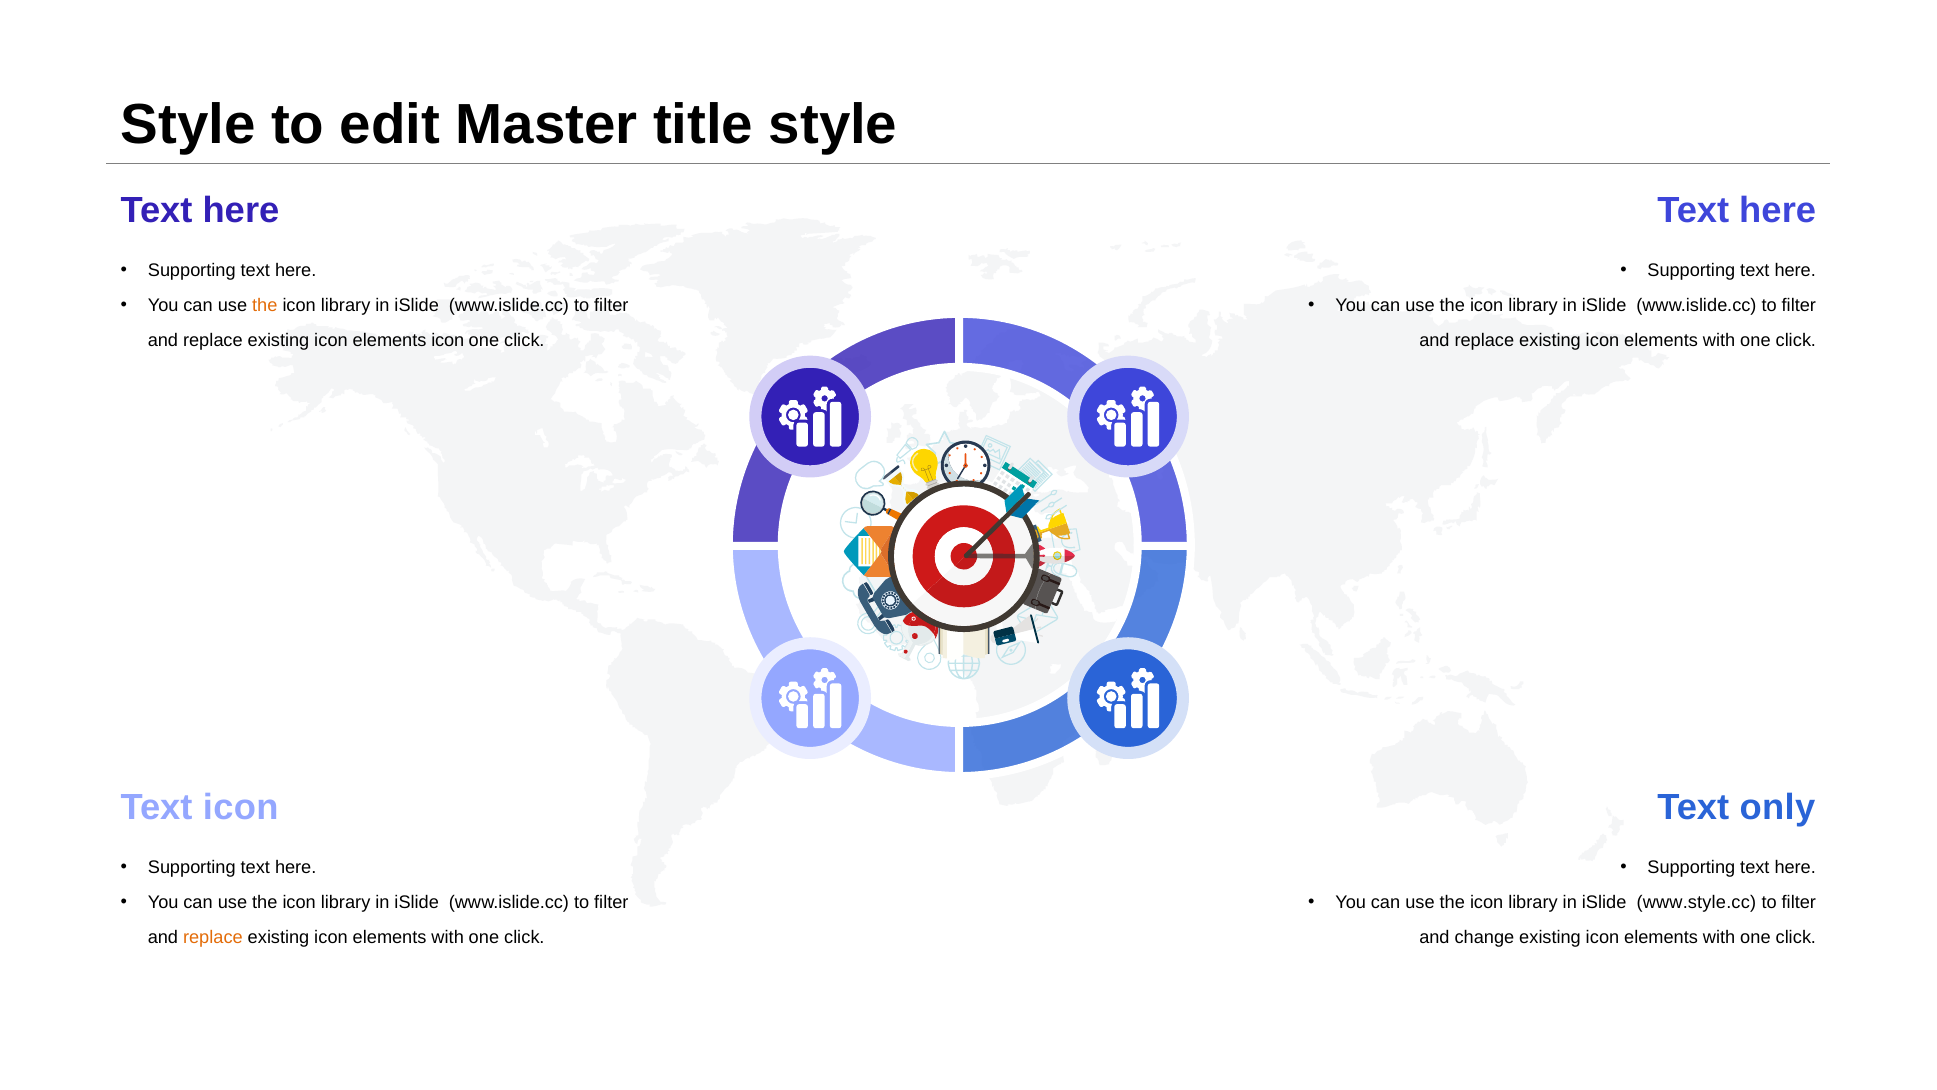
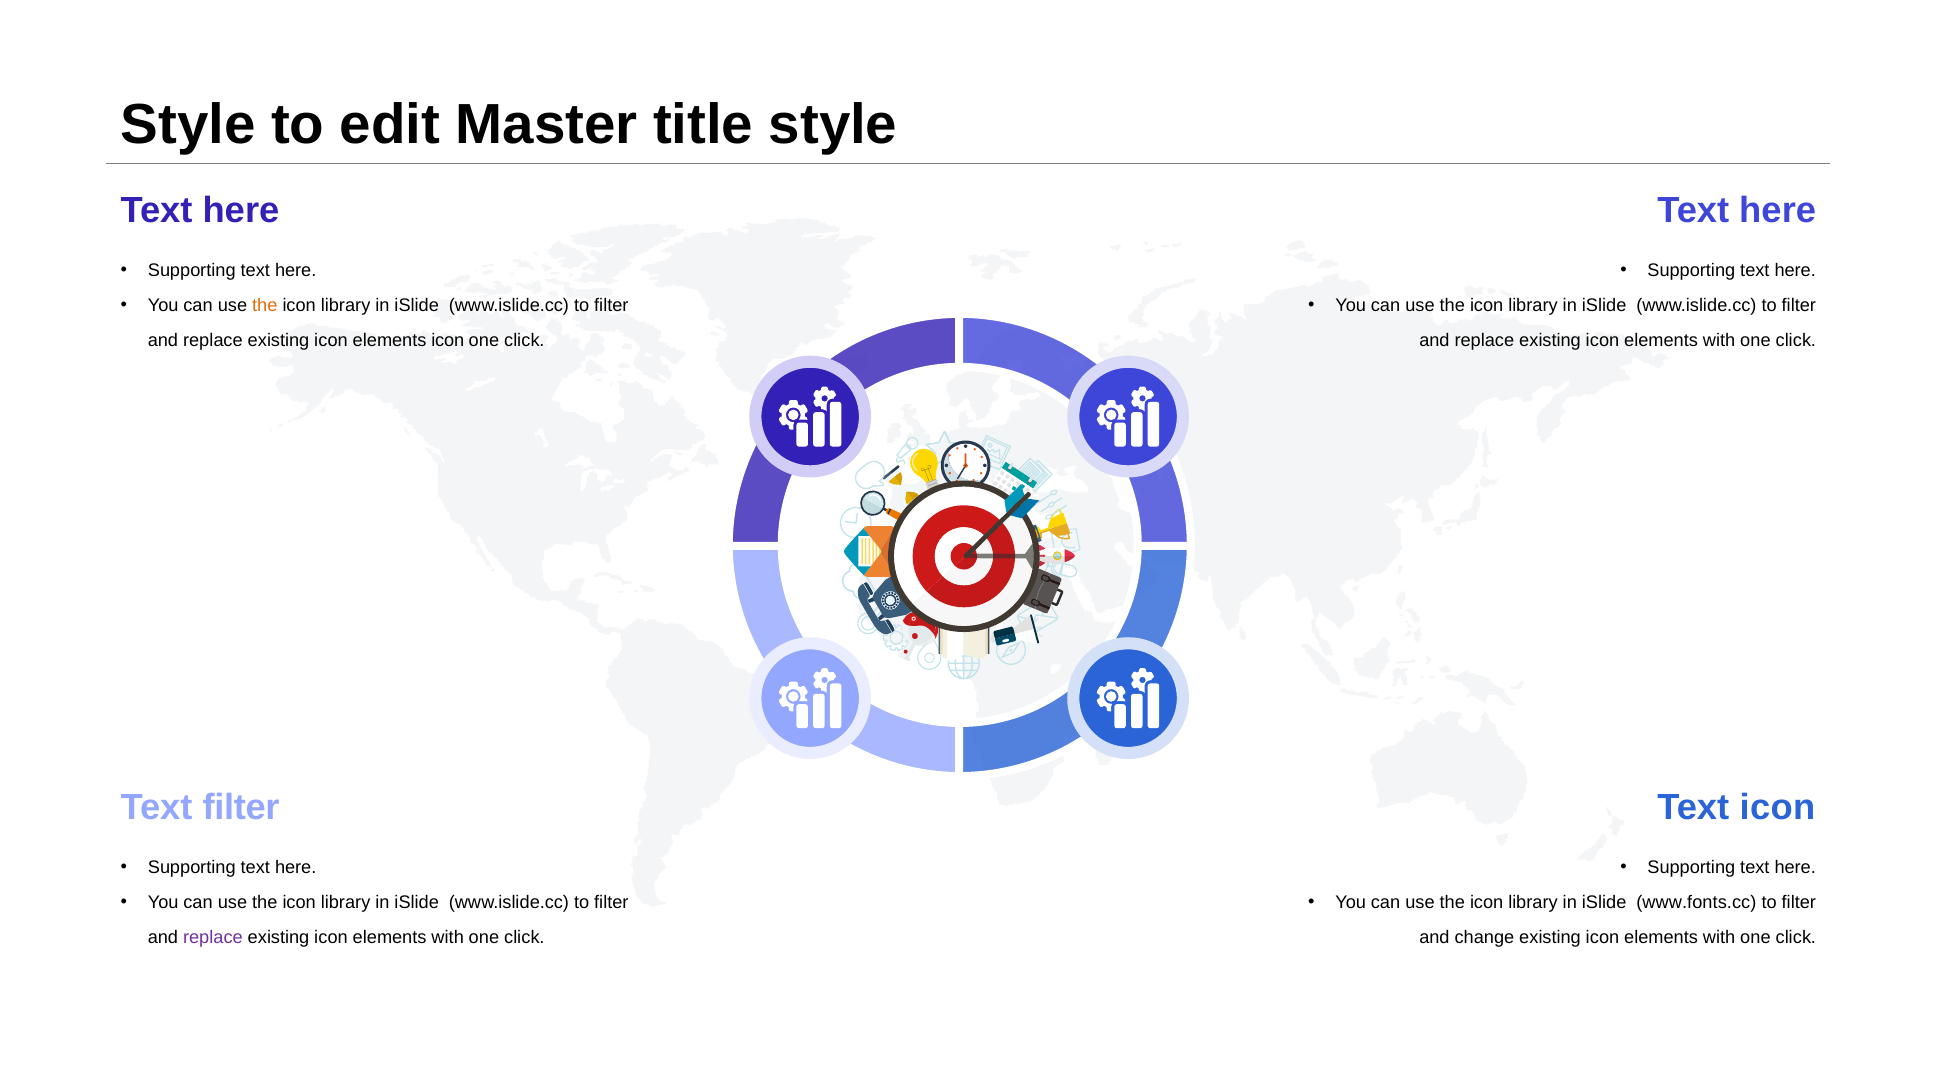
Text icon: icon -> filter
Text only: only -> icon
www.style.cc: www.style.cc -> www.fonts.cc
replace at (213, 937) colour: orange -> purple
